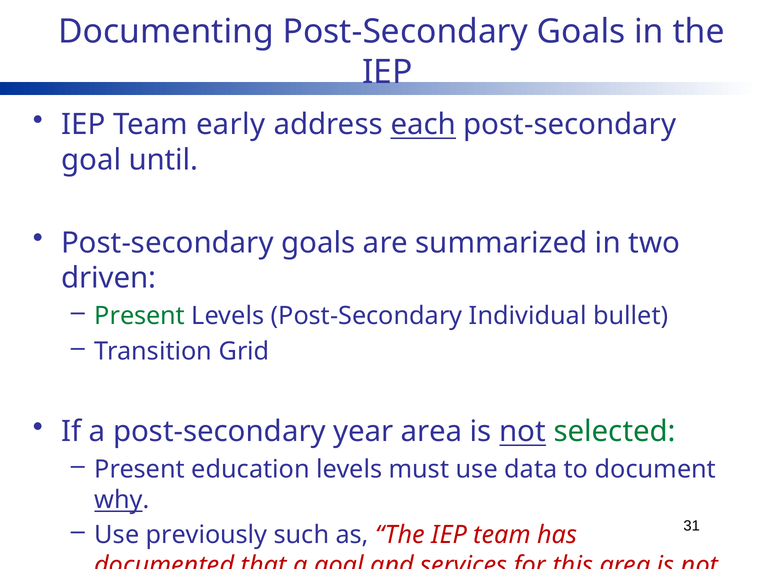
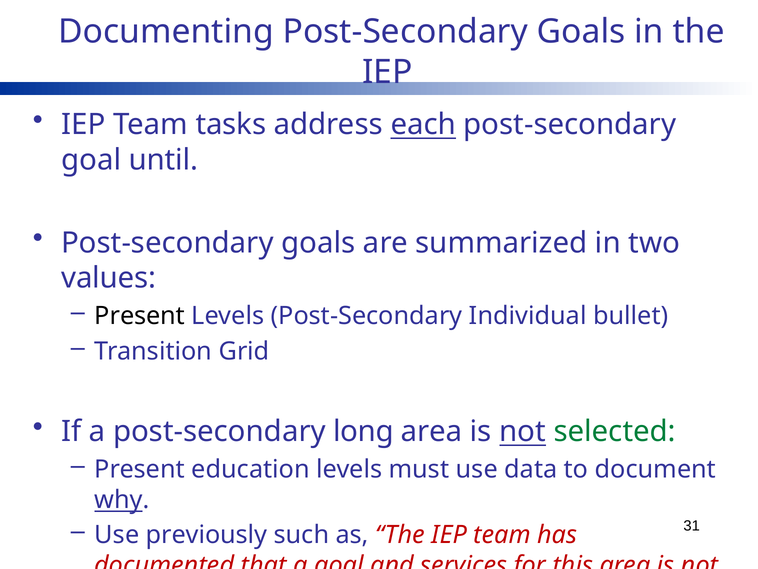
early: early -> tasks
driven: driven -> values
Present at (140, 316) colour: green -> black
year: year -> long
